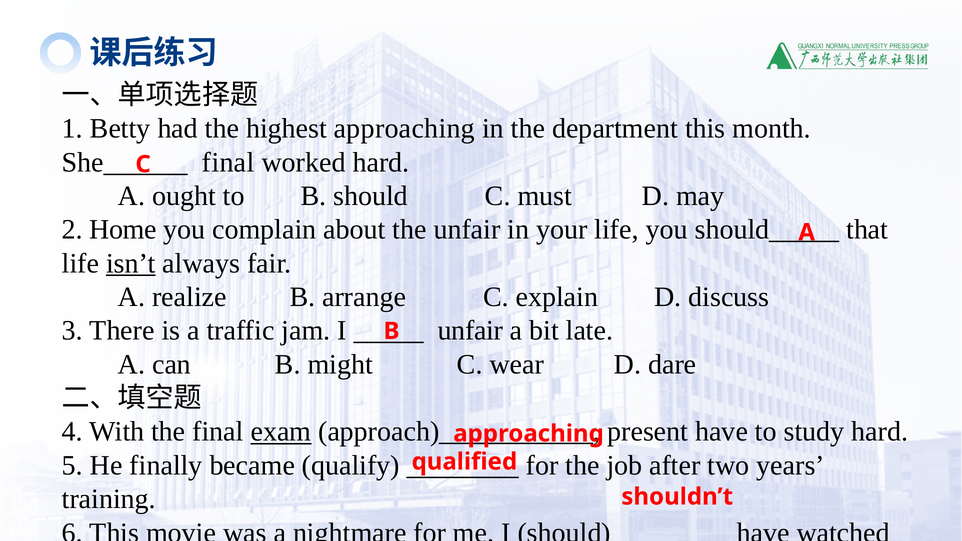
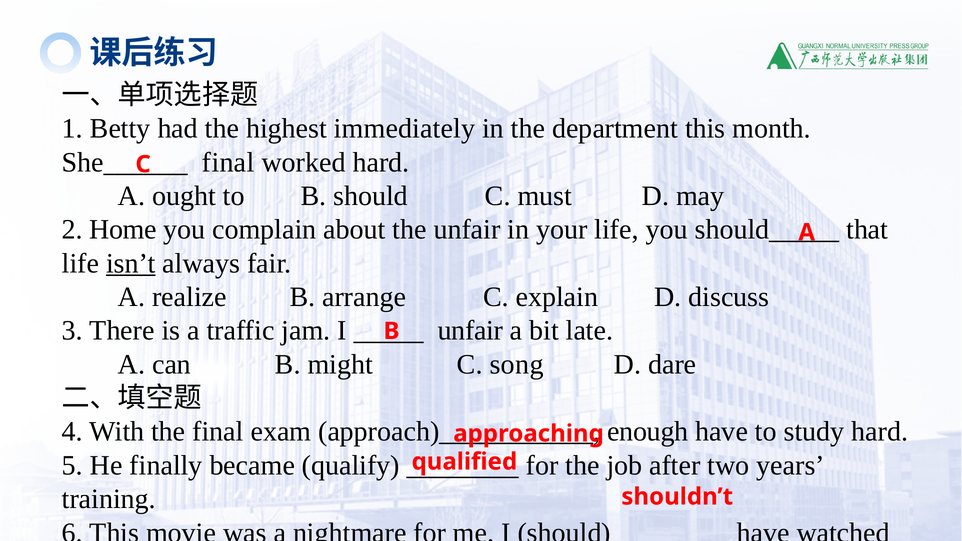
highest approaching: approaching -> immediately
wear: wear -> song
exam underline: present -> none
present: present -> enough
